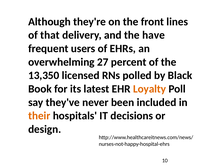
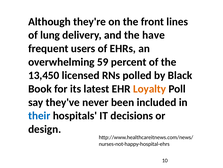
that: that -> lung
27: 27 -> 59
13,350: 13,350 -> 13,450
their colour: orange -> blue
